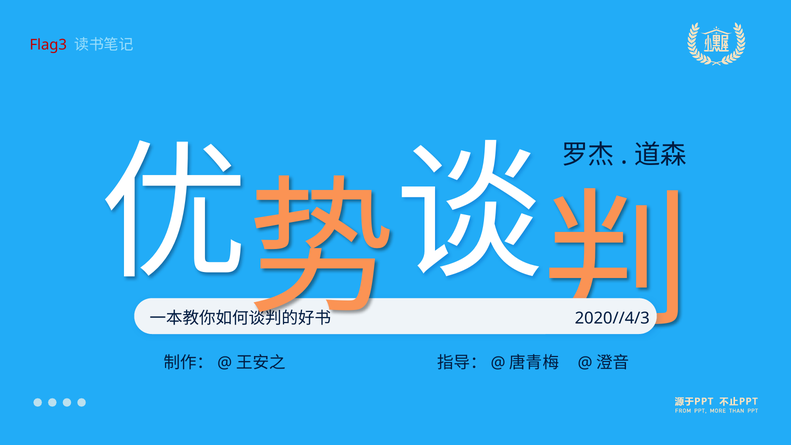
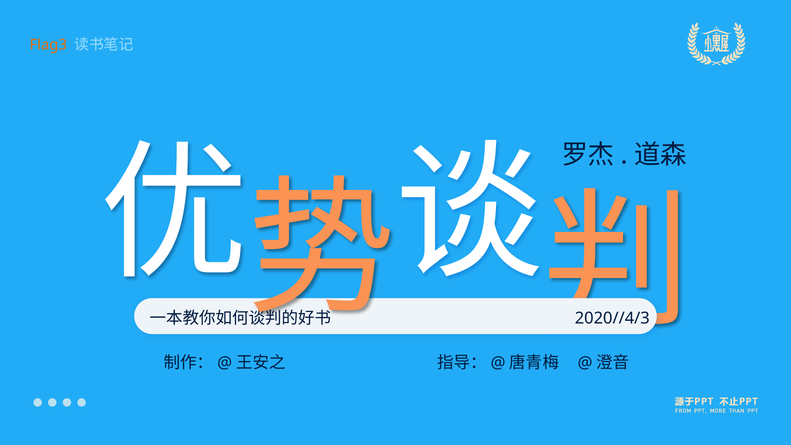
Flag3 colour: red -> orange
